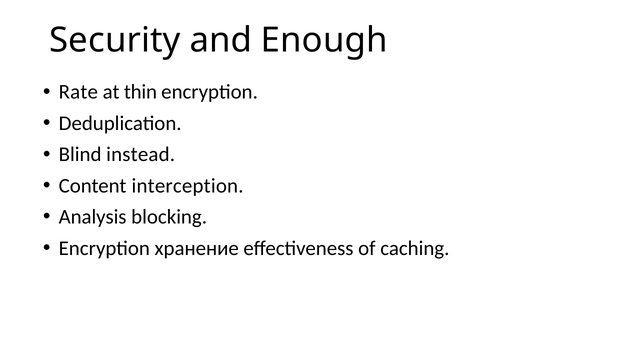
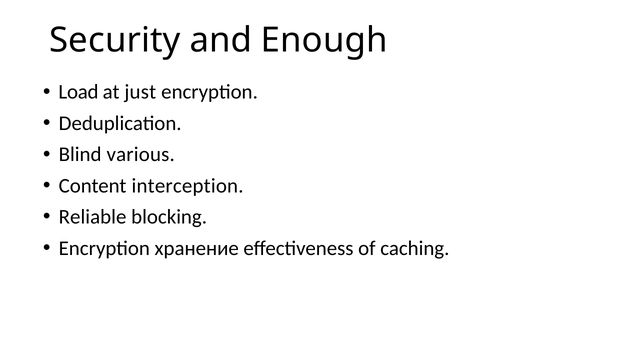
Rate: Rate -> Load
thin: thin -> just
instead: instead -> various
Analysis: Analysis -> Reliable
